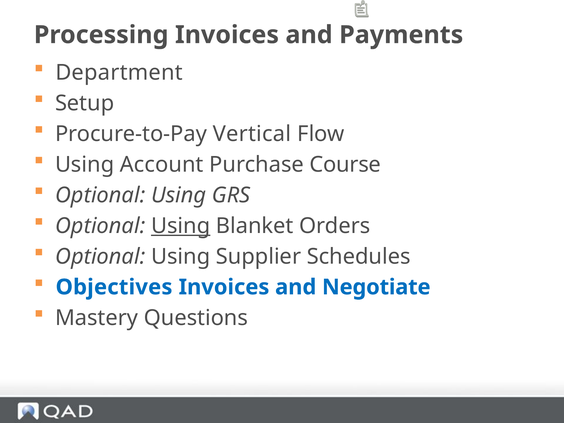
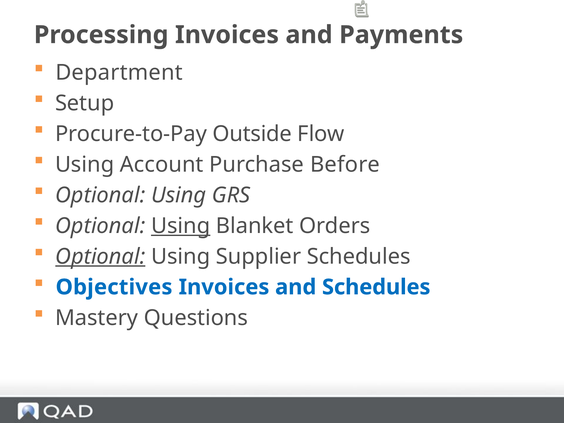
Vertical: Vertical -> Outside
Course: Course -> Before
Optional at (100, 256) underline: none -> present
and Negotiate: Negotiate -> Schedules
